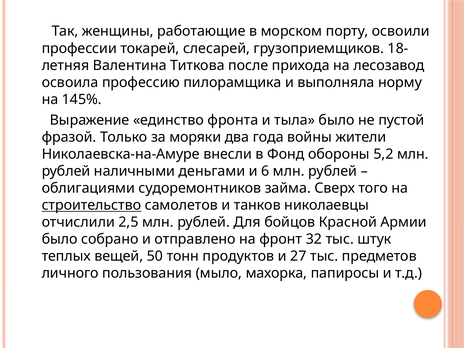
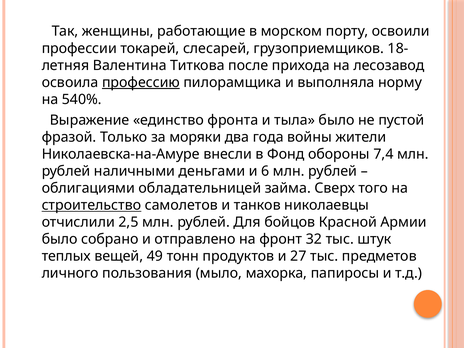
профессию underline: none -> present
145%: 145% -> 540%
5,2: 5,2 -> 7,4
судоремонтников: судоремонтников -> обладательницей
50: 50 -> 49
